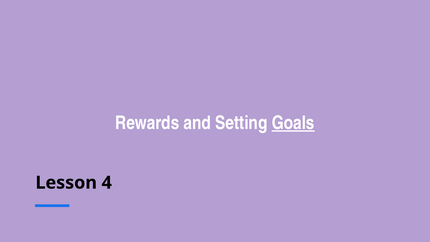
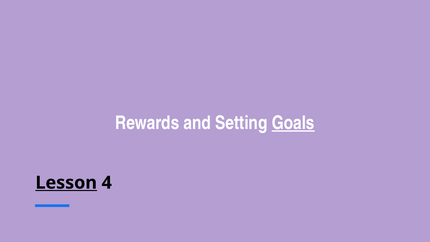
Lesson underline: none -> present
